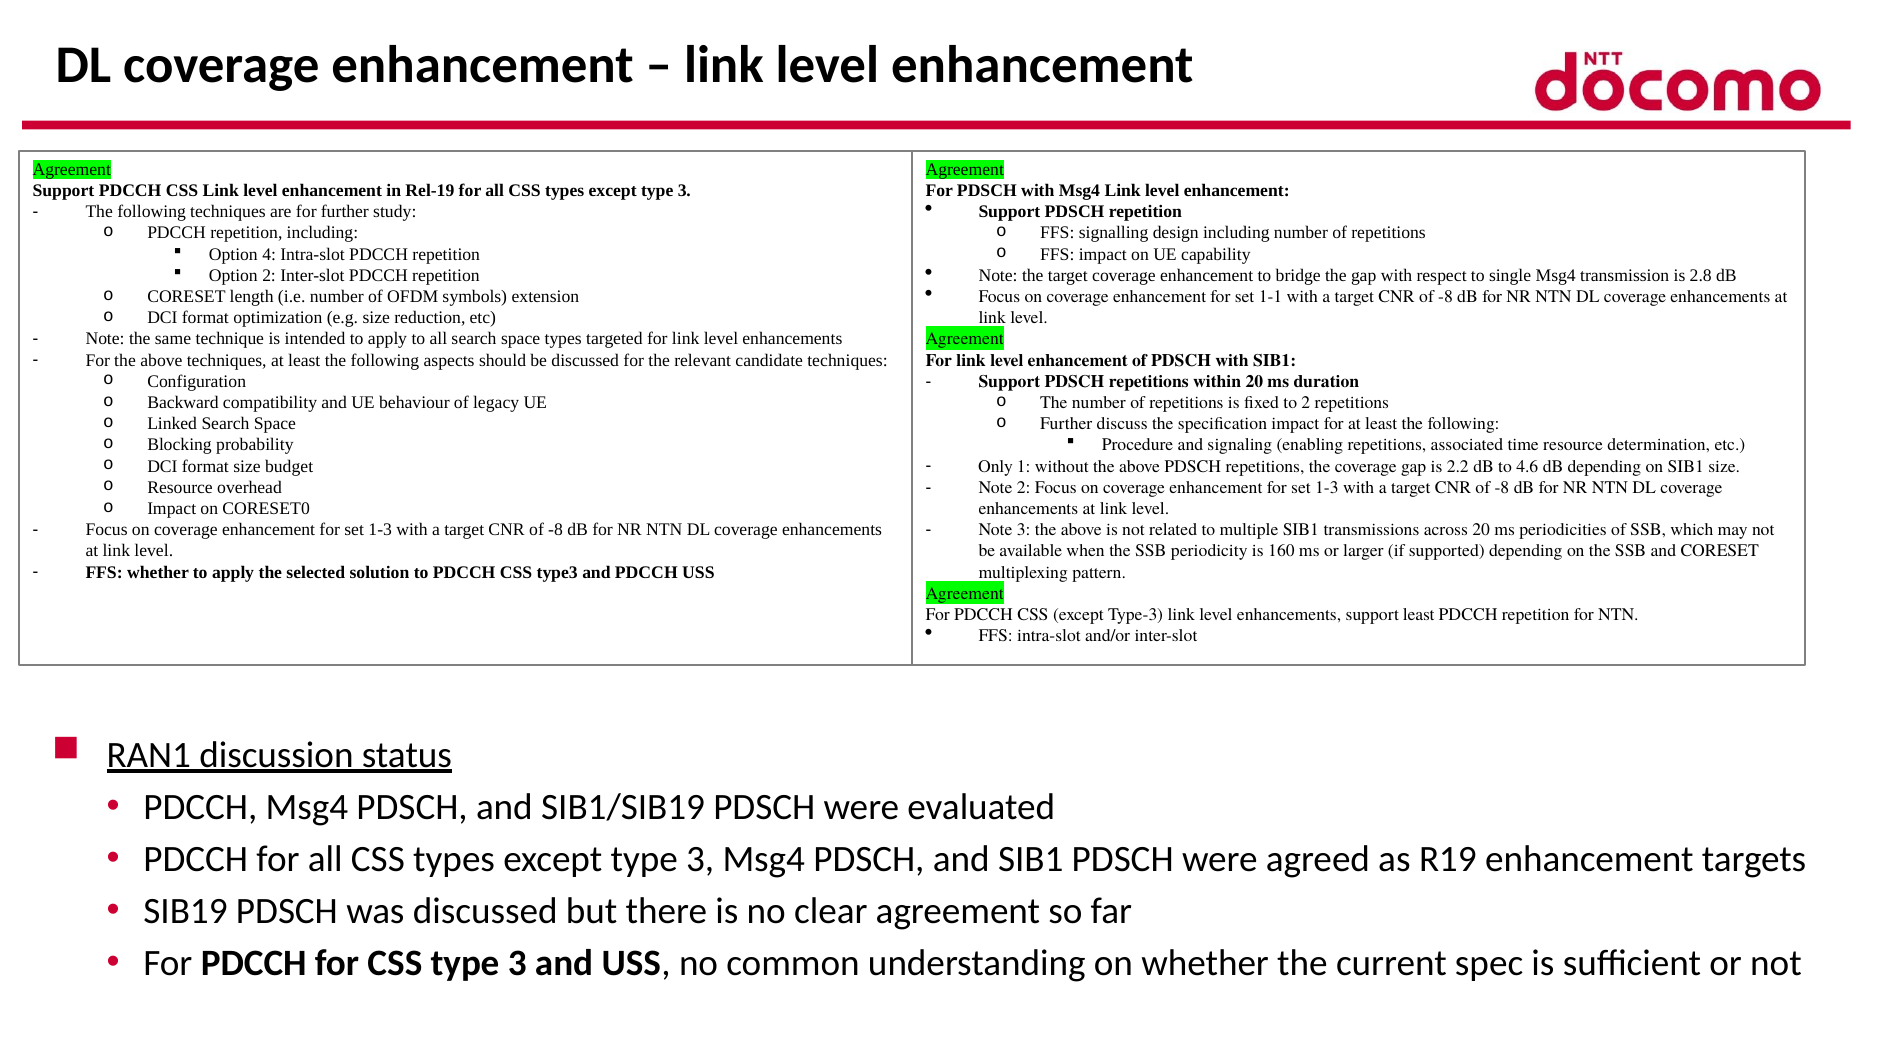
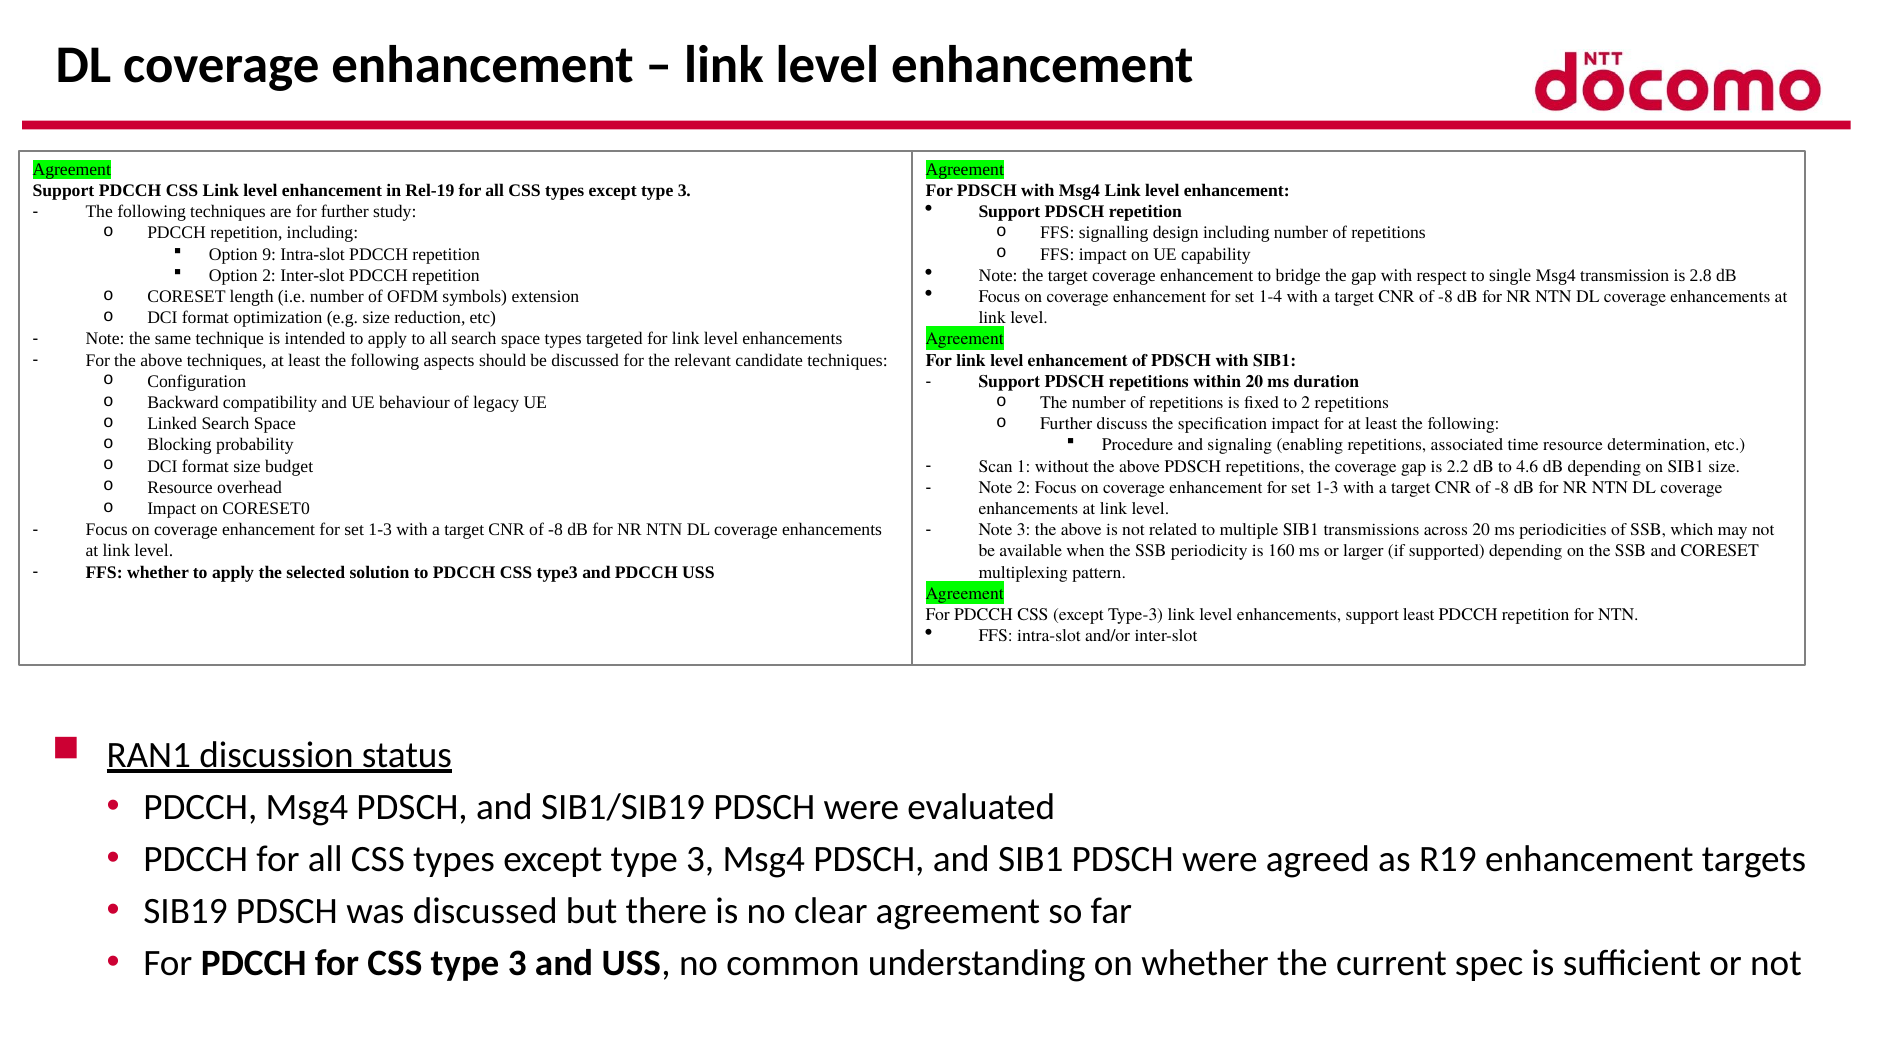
4: 4 -> 9
1-1: 1-1 -> 1-4
Only: Only -> Scan
